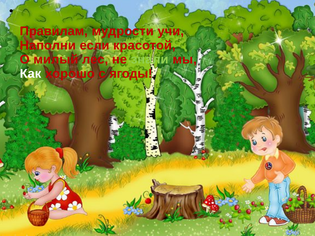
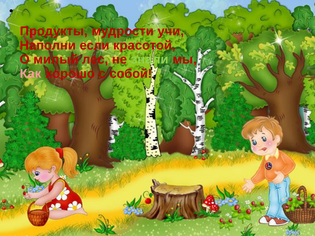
Правилам: Правилам -> Продукты
Как colour: white -> pink
ягоды: ягоды -> собой
